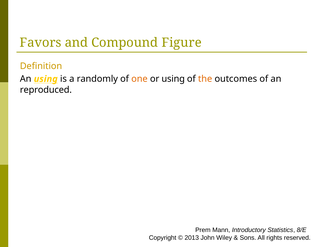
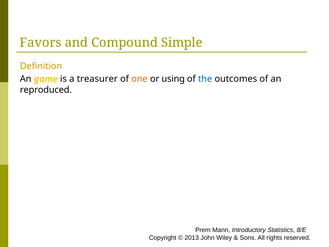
Figure: Figure -> Simple
An using: using -> game
randomly: randomly -> treasurer
the colour: orange -> blue
